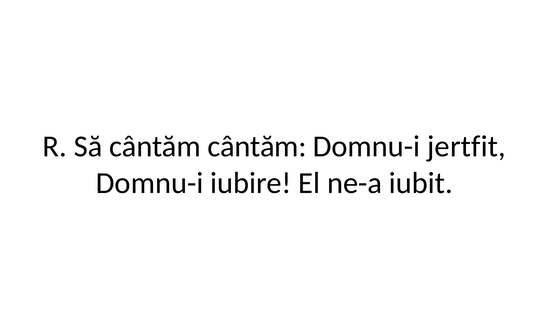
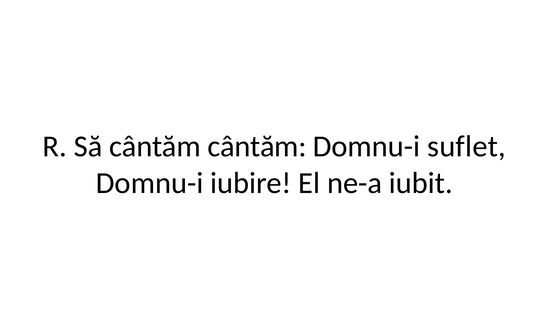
jertfit: jertfit -> suflet
